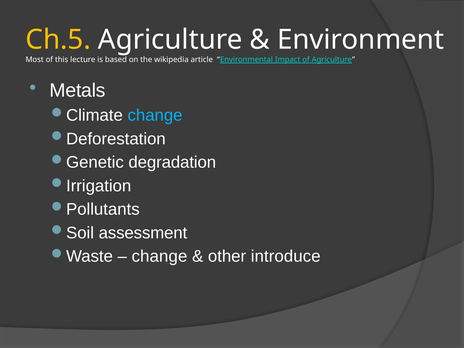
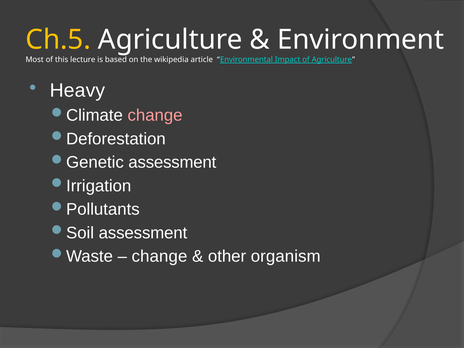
Metals: Metals -> Heavy
change at (155, 115) colour: light blue -> pink
degradation at (172, 162): degradation -> assessment
introduce: introduce -> organism
